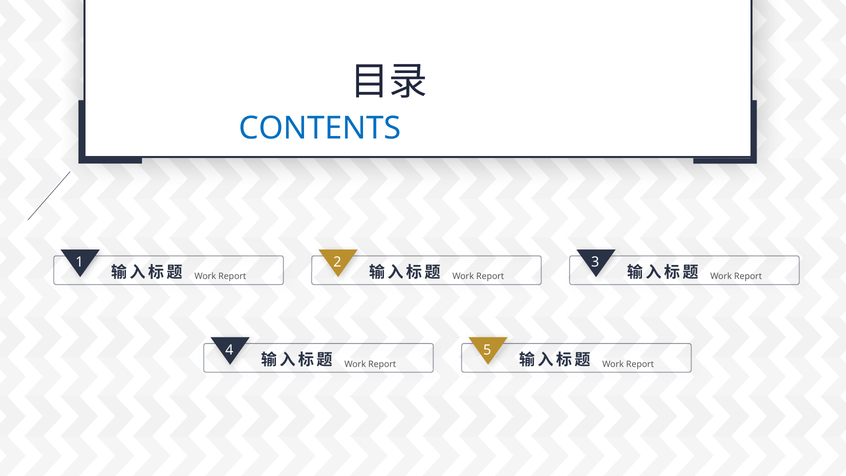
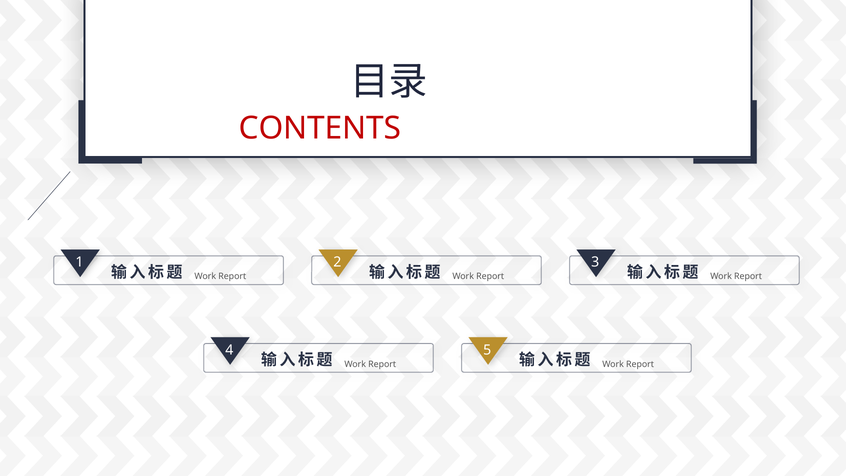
CONTENTS colour: blue -> red
